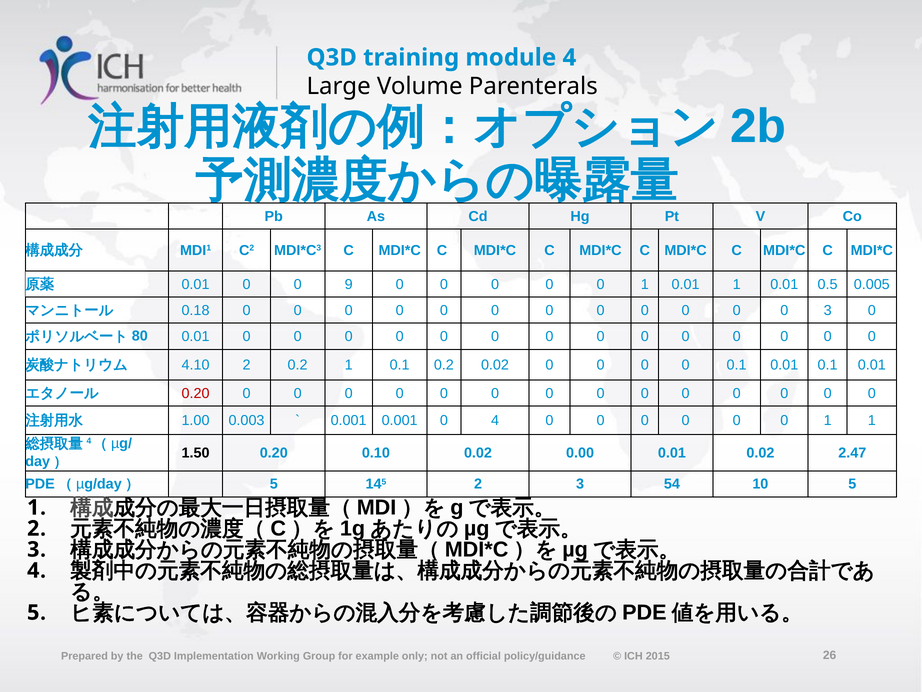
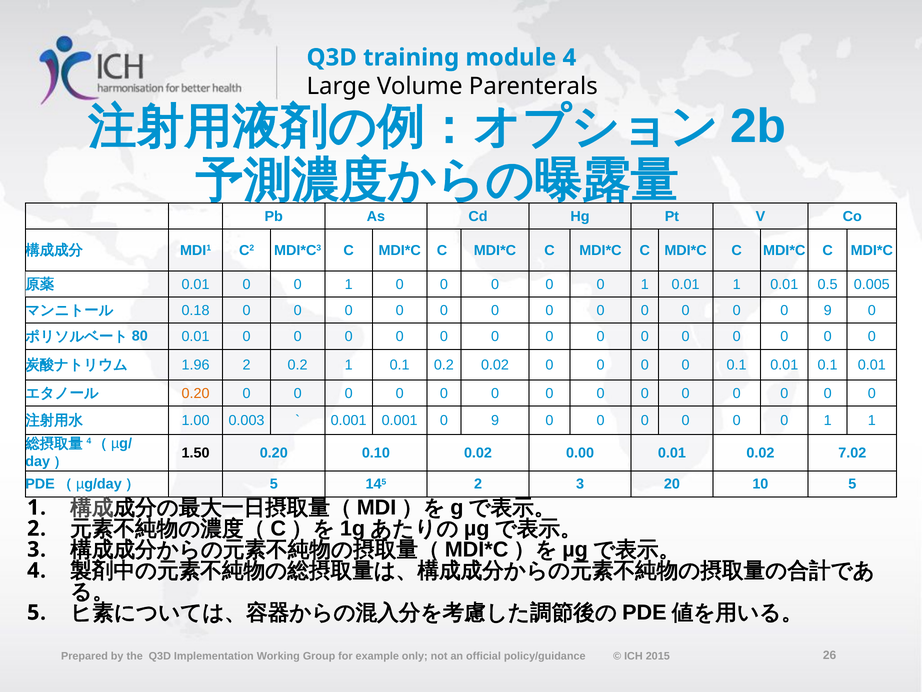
0.01 0 0 9: 9 -> 1
0 0 3: 3 -> 9
4.10: 4.10 -> 1.96
0.20 at (196, 393) colour: red -> orange
0.001 0 4: 4 -> 9
2.47: 2.47 -> 7.02
54: 54 -> 20
